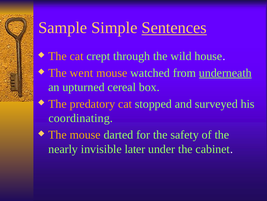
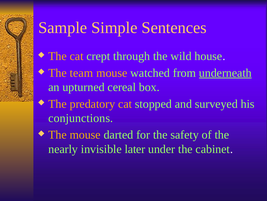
Sentences underline: present -> none
went: went -> team
coordinating: coordinating -> conjunctions
